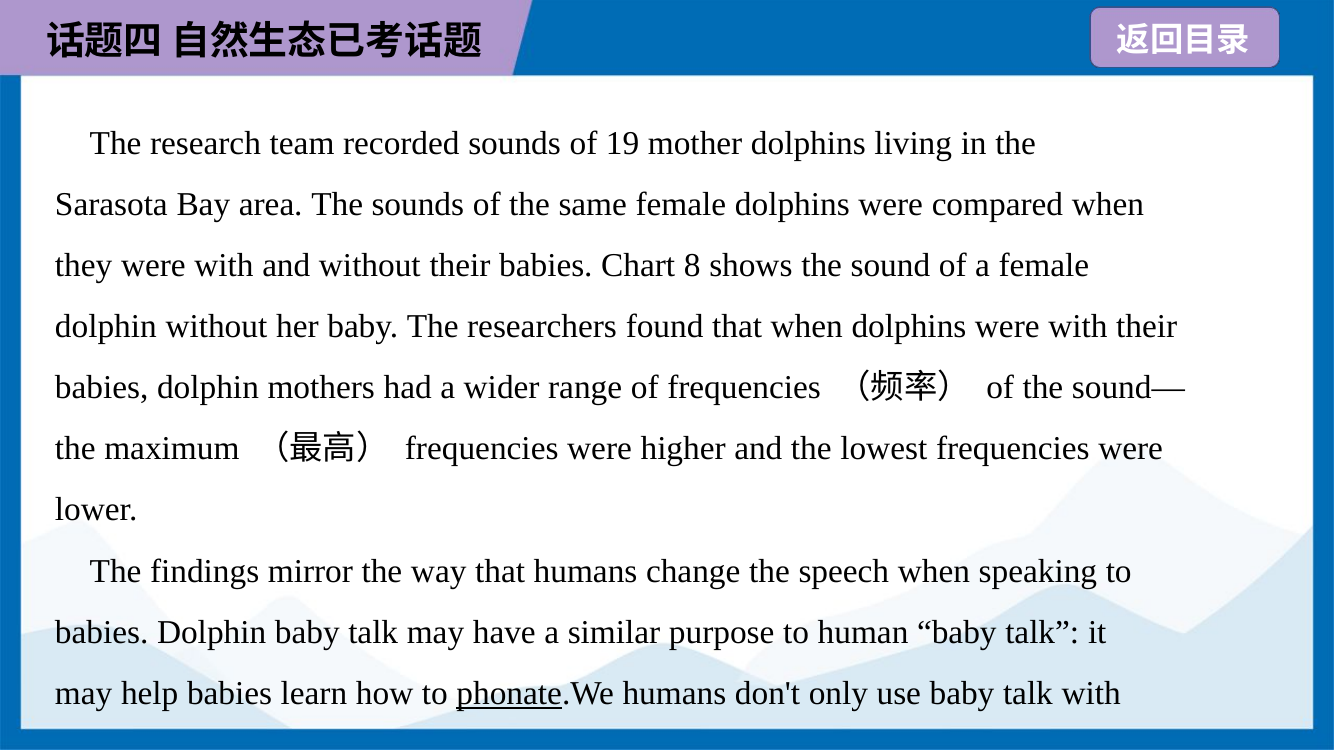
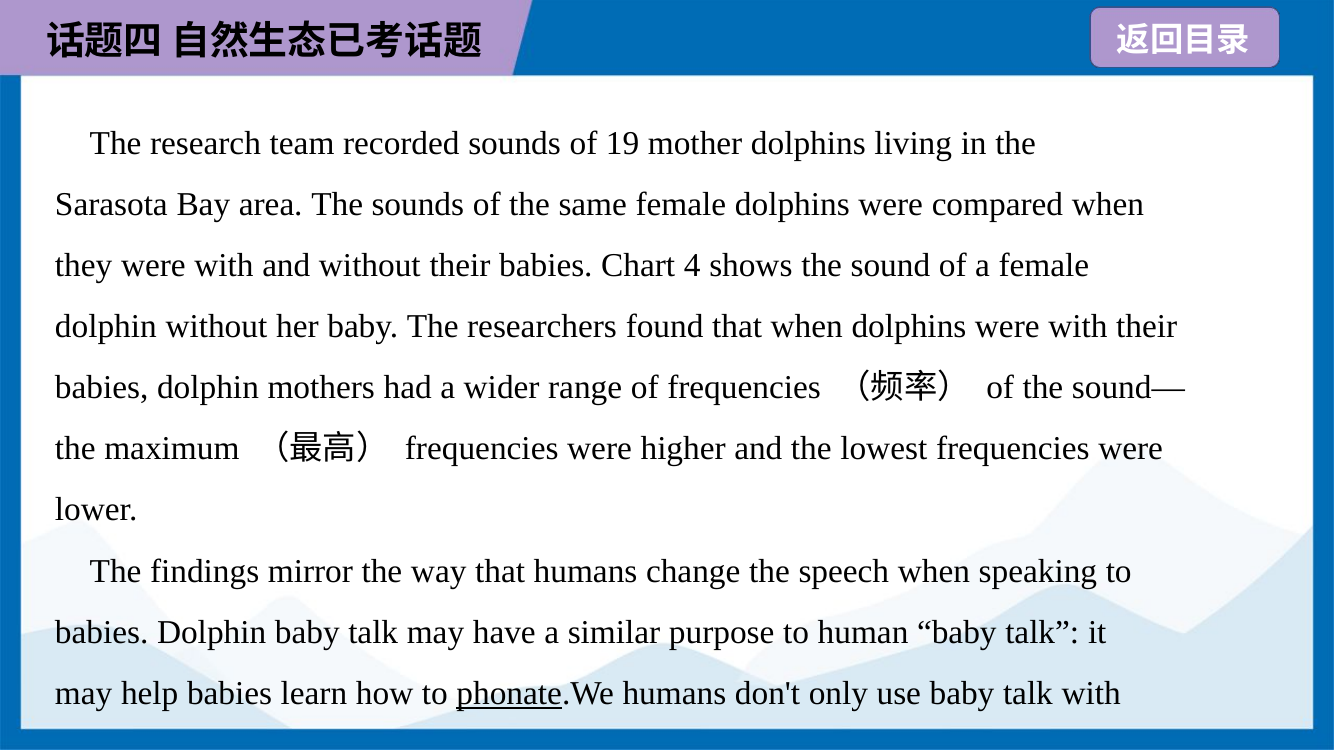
8: 8 -> 4
